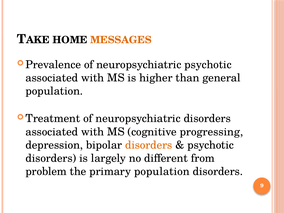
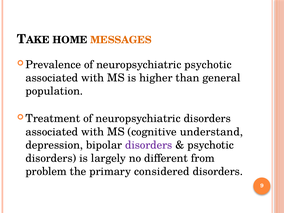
progressing: progressing -> understand
disorders at (149, 145) colour: orange -> purple
primary population: population -> considered
